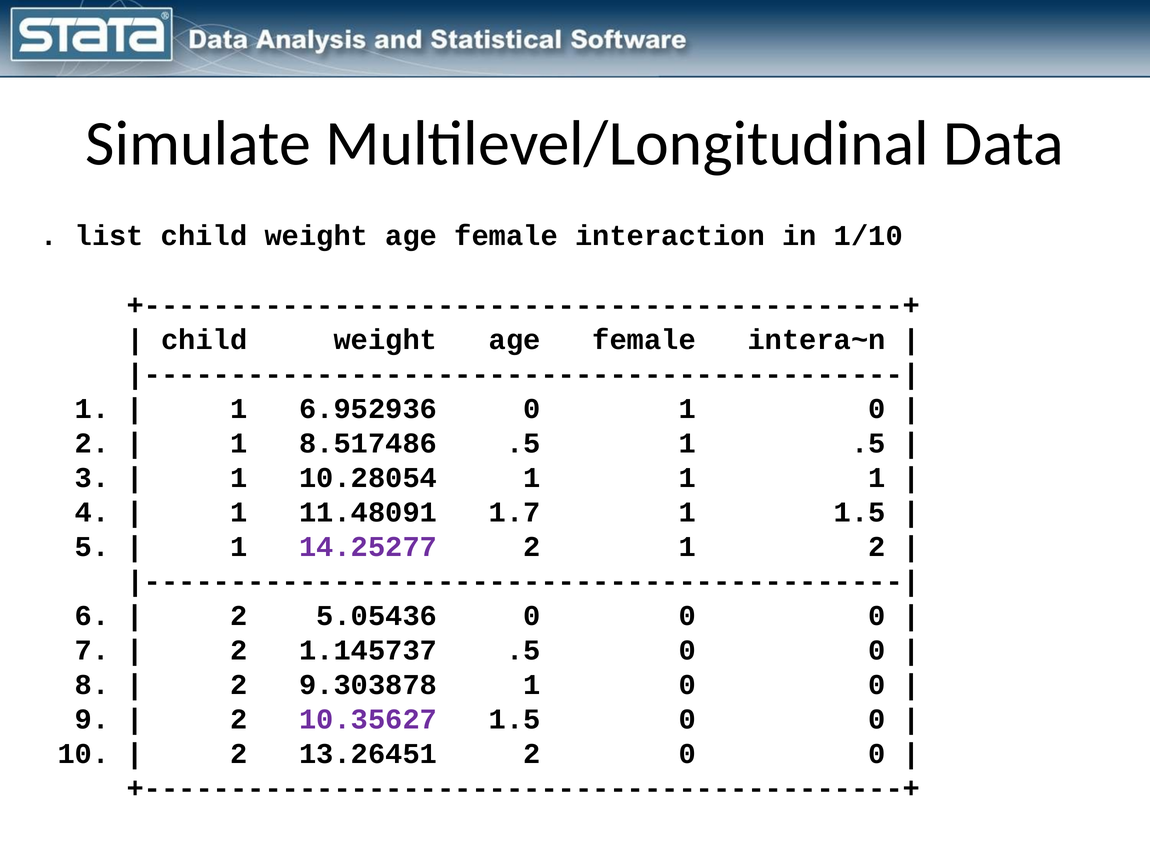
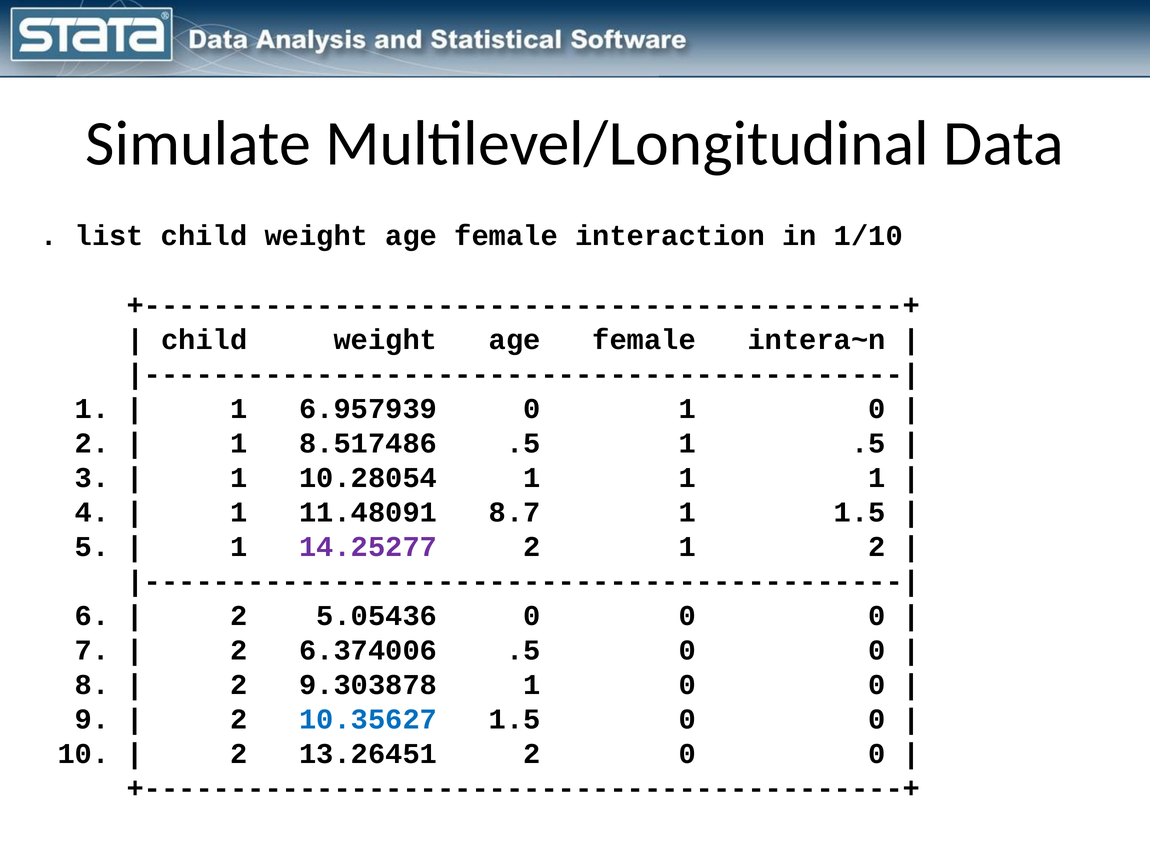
6.952936: 6.952936 -> 6.957939
1.7: 1.7 -> 8.7
1.145737: 1.145737 -> 6.374006
10.35627 colour: purple -> blue
